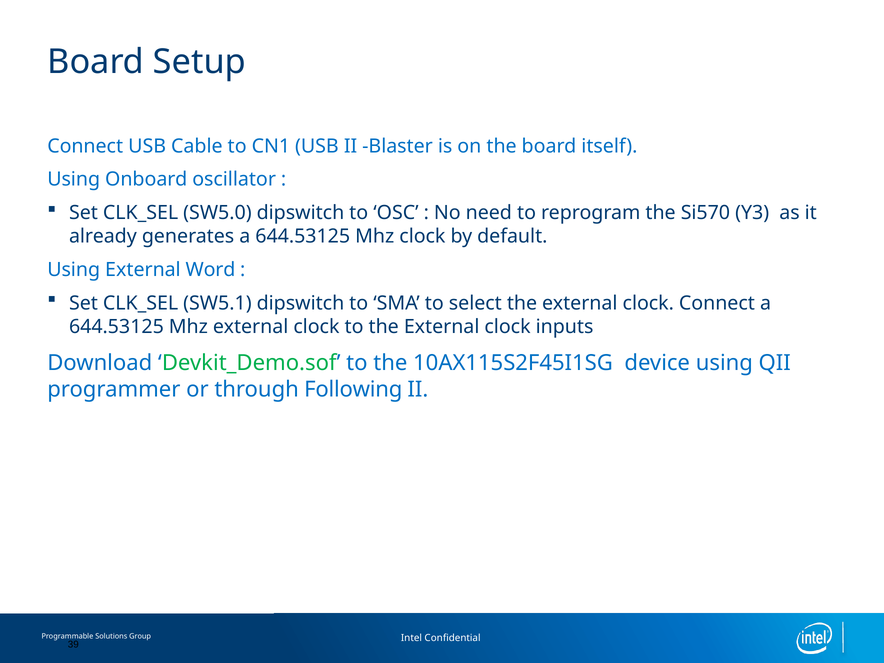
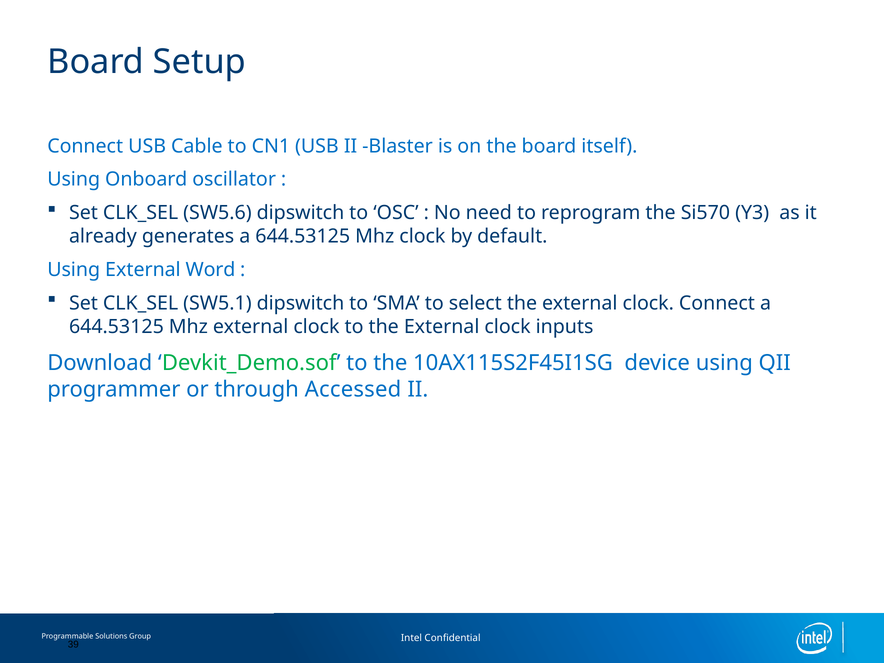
SW5.0: SW5.0 -> SW5.6
Following: Following -> Accessed
